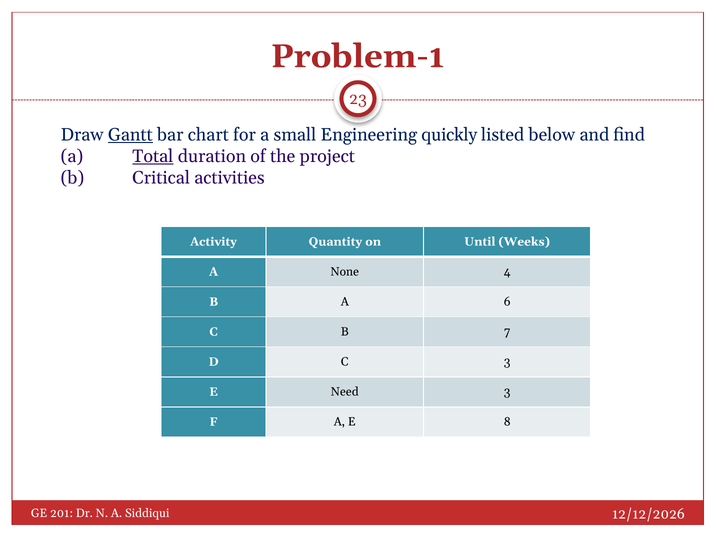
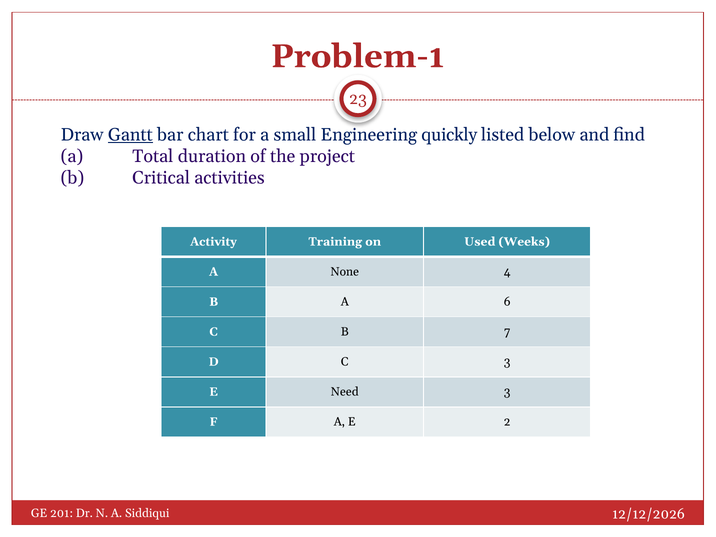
Total underline: present -> none
Quantity: Quantity -> Training
Until: Until -> Used
8: 8 -> 2
